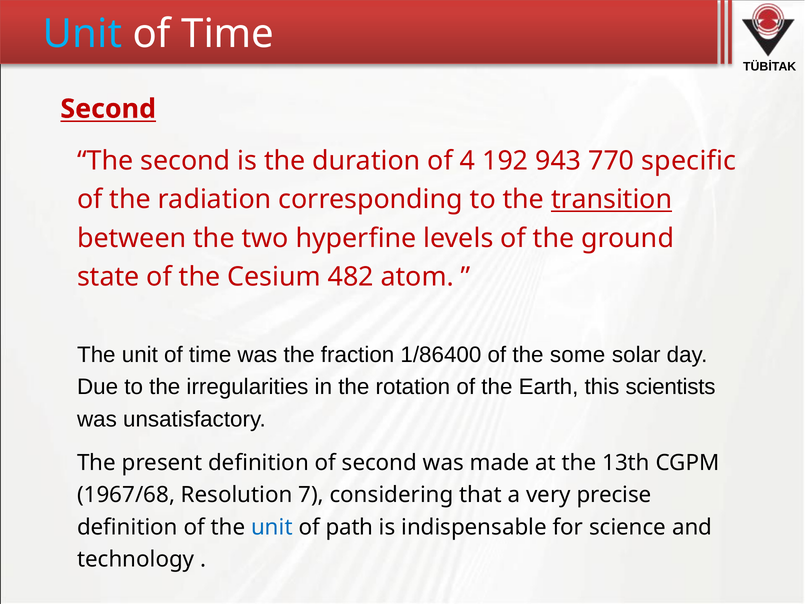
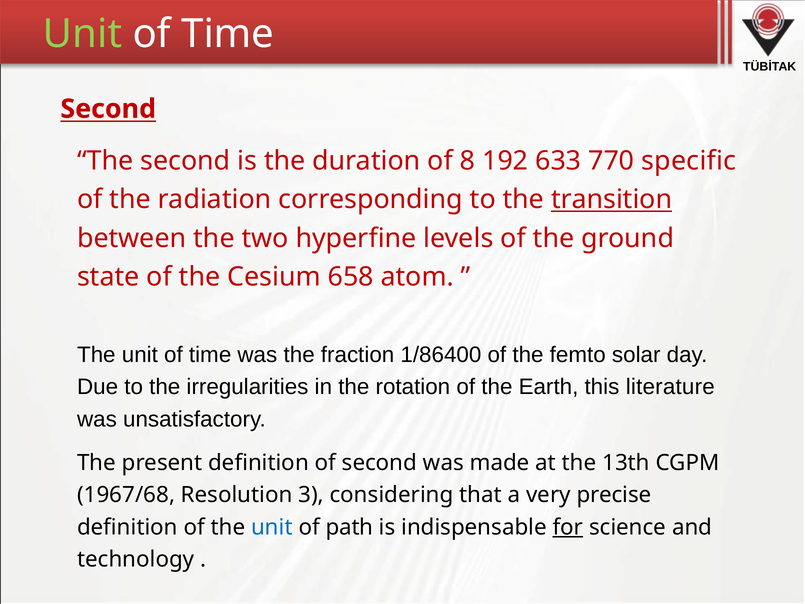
Unit at (82, 34) colour: light blue -> light green
4: 4 -> 8
943: 943 -> 633
482: 482 -> 658
some: some -> femto
scientists: scientists -> literature
7: 7 -> 3
for underline: none -> present
